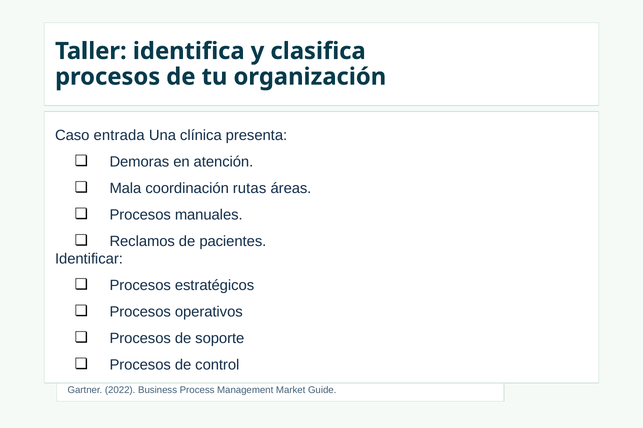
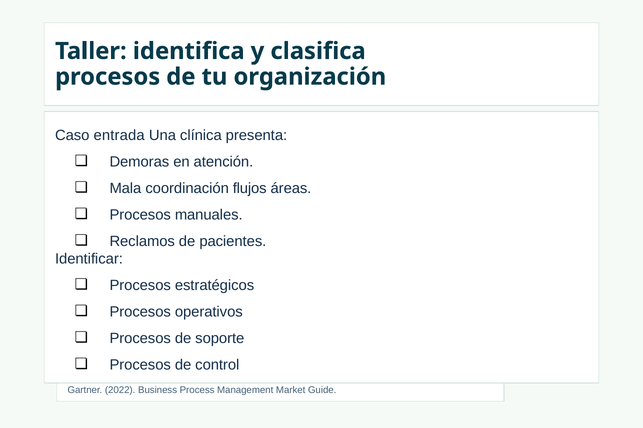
rutas: rutas -> flujos
